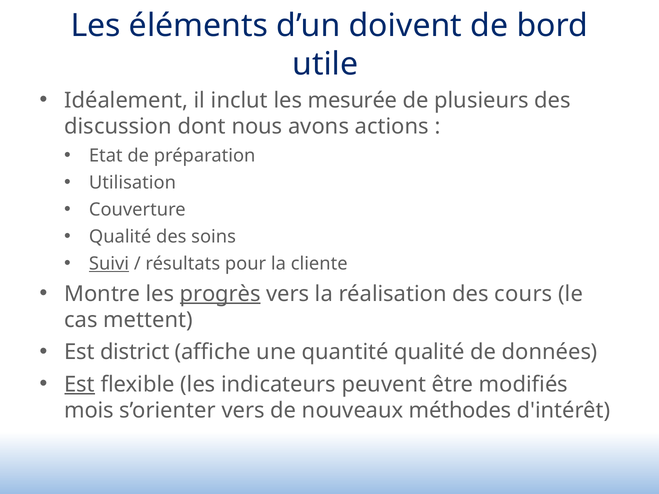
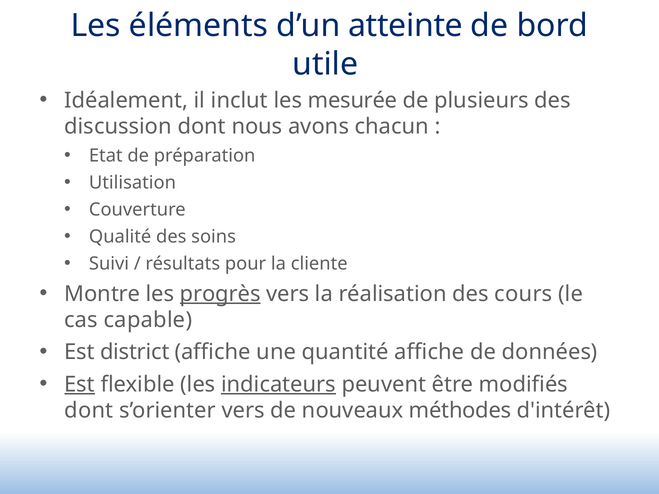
doivent: doivent -> atteinte
actions: actions -> chacun
Suivi underline: present -> none
mettent: mettent -> capable
quantité qualité: qualité -> affiche
indicateurs underline: none -> present
mois at (89, 411): mois -> dont
